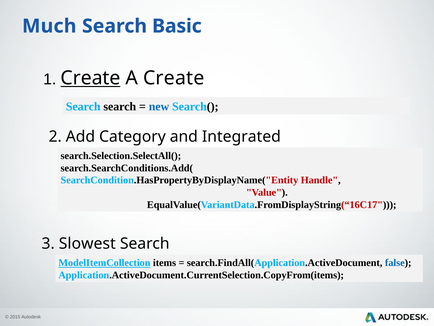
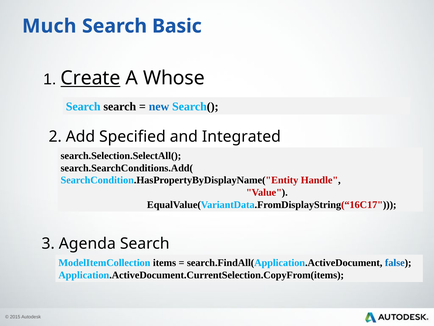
A Create: Create -> Whose
Category: Category -> Specified
Slowest: Slowest -> Agenda
ModelItemCollection underline: present -> none
